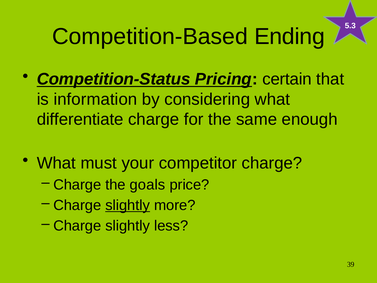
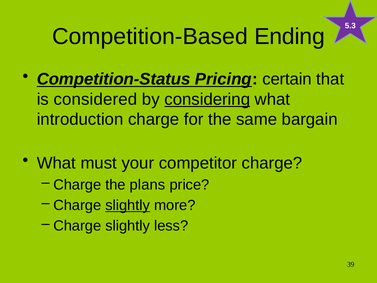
information: information -> considered
considering underline: none -> present
differentiate: differentiate -> introduction
enough: enough -> bargain
goals: goals -> plans
